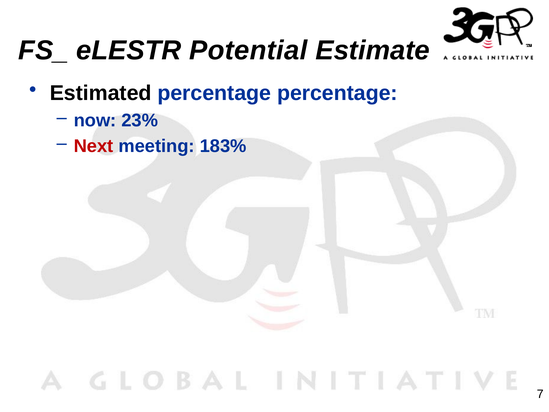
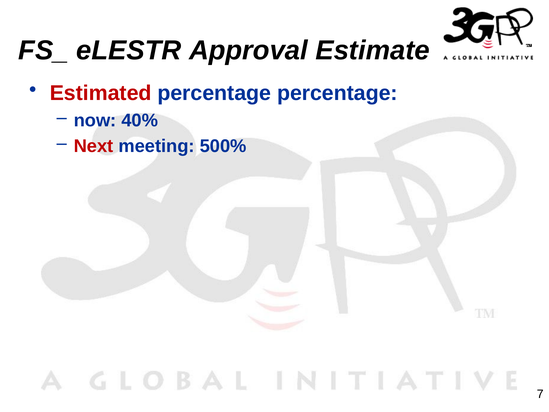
Potential: Potential -> Approval
Estimated colour: black -> red
23%: 23% -> 40%
183%: 183% -> 500%
